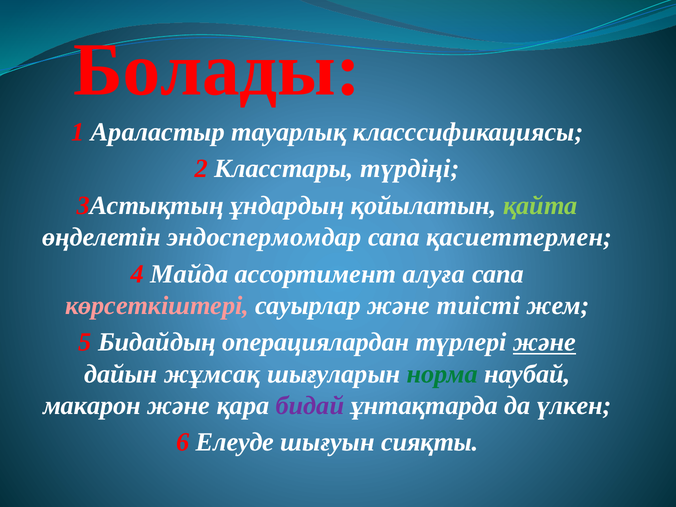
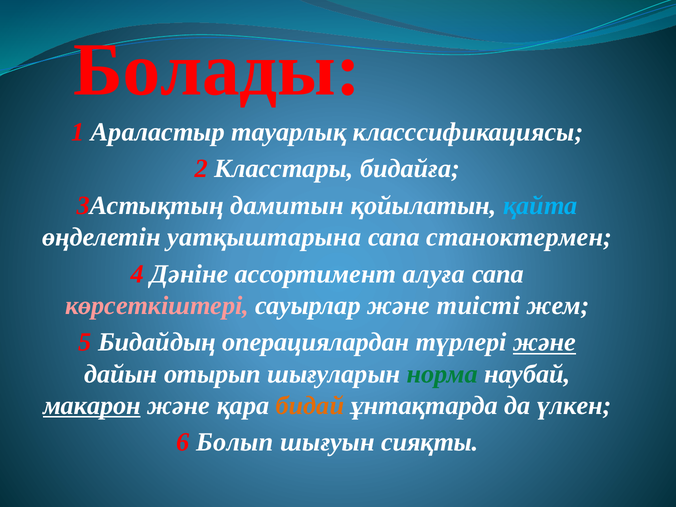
түрдiңi: түрдiңi -> бидайға
ұндардың: ұндардың -> дамитын
қайта colour: light green -> light blue
эндоспермомдар: эндоспермомдар -> уатқыштарына
қасиеттермен: қасиеттермен -> станоктермен
Майда: Майда -> Дәнiне
жұмсақ: жұмсақ -> отырып
макарон underline: none -> present
бидай colour: purple -> orange
Елеуде: Елеуде -> Болып
